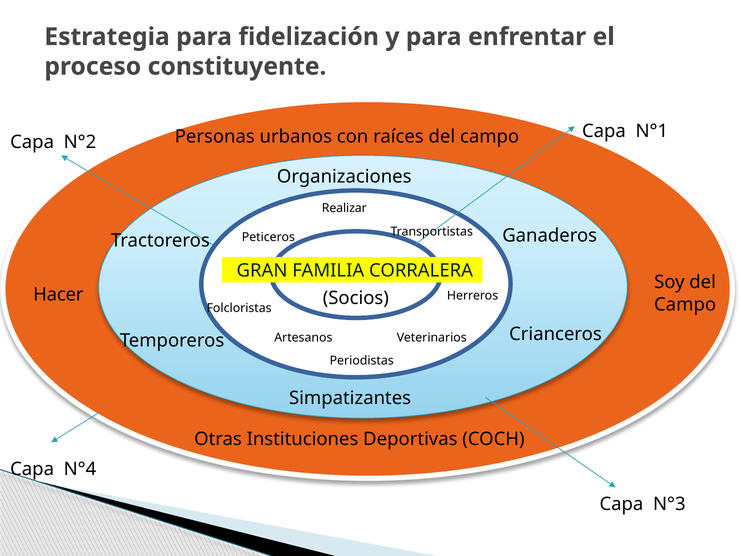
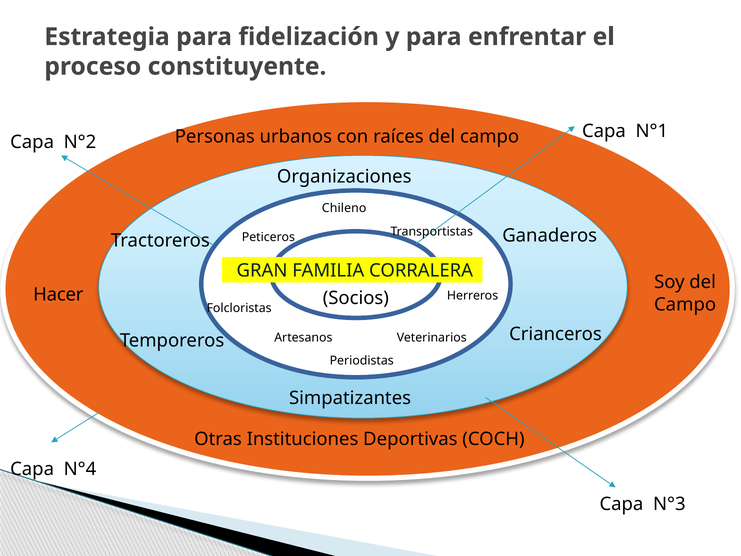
Realizar: Realizar -> Chileno
